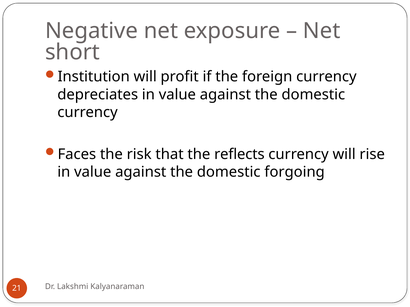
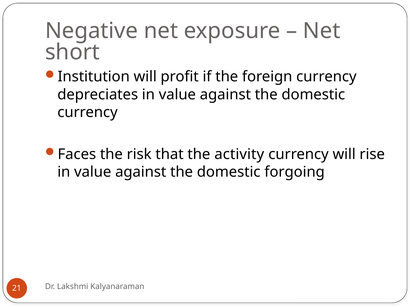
reflects: reflects -> activity
